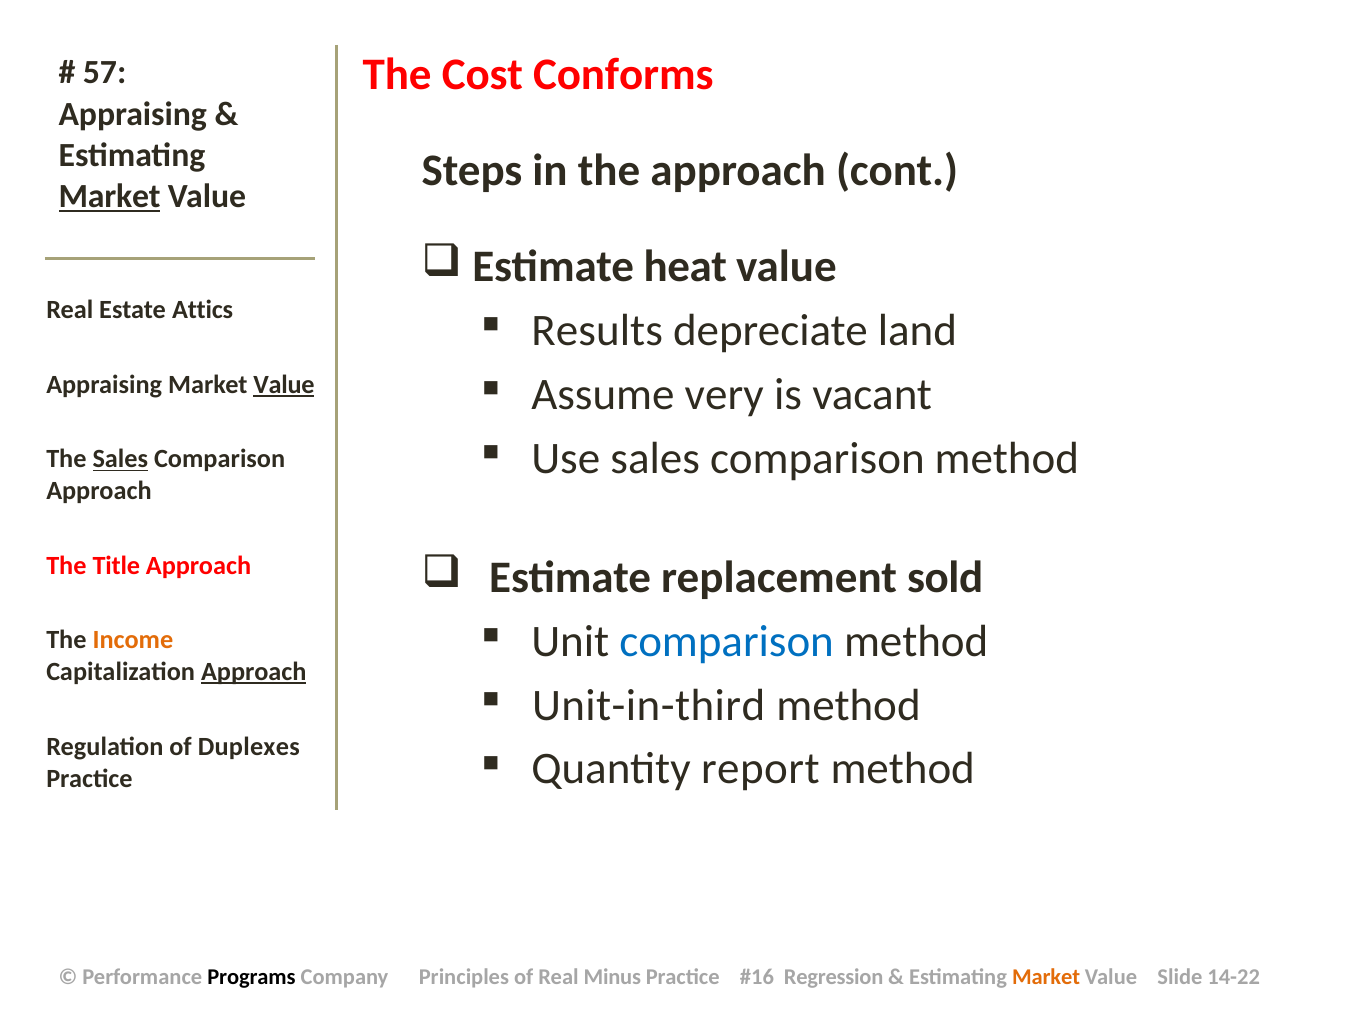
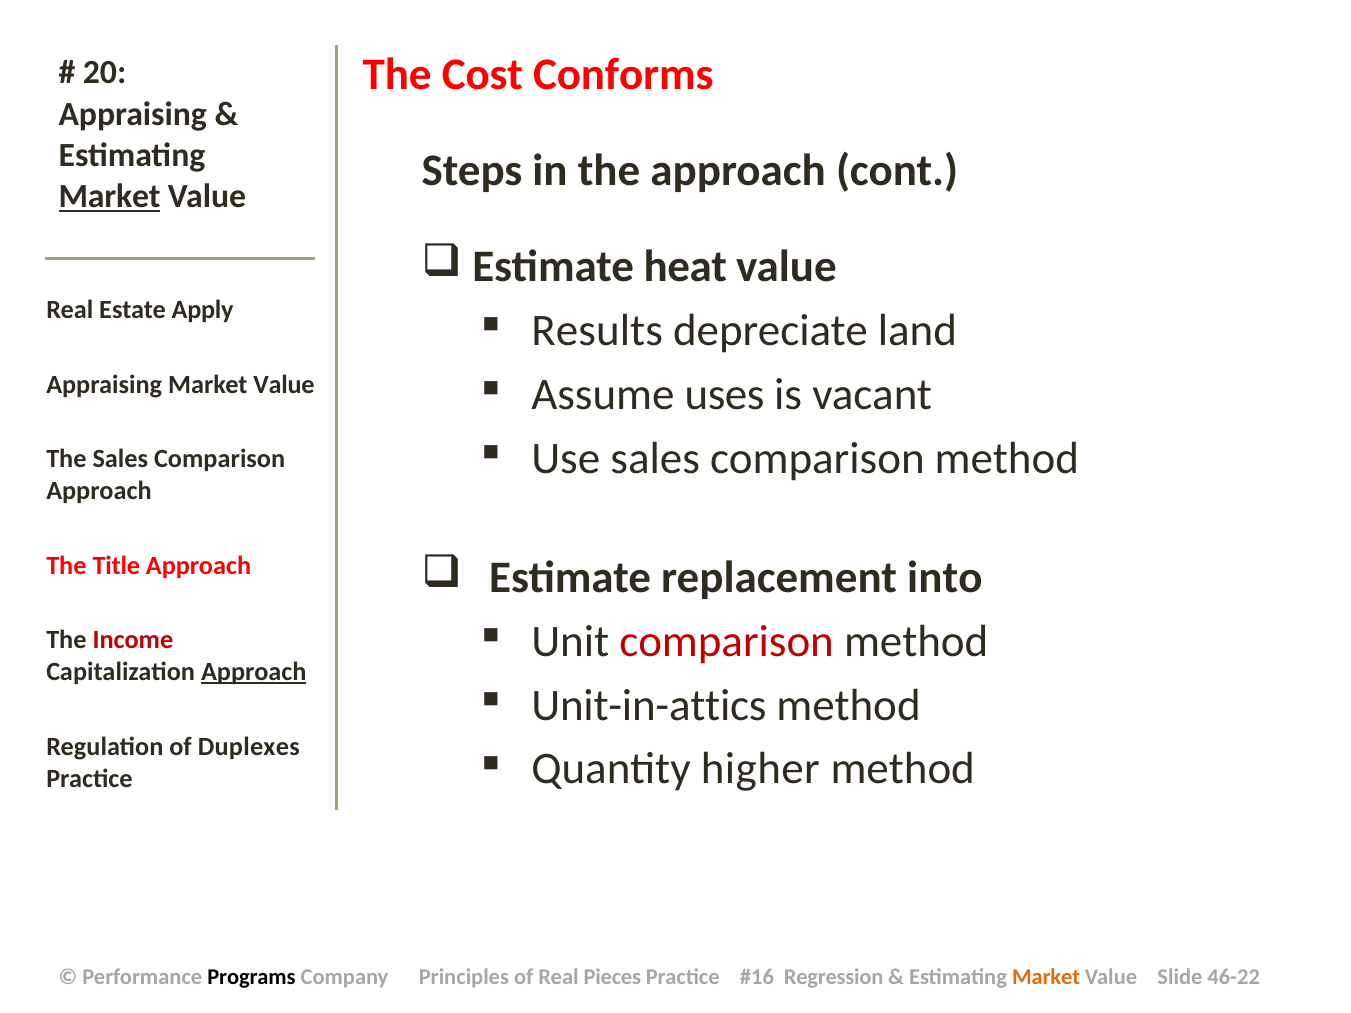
57: 57 -> 20
Attics: Attics -> Apply
very: very -> uses
Value at (284, 385) underline: present -> none
Sales at (120, 459) underline: present -> none
sold: sold -> into
comparison at (727, 641) colour: blue -> red
Income colour: orange -> red
Unit-in-third: Unit-in-third -> Unit-in-attics
report: report -> higher
Minus: Minus -> Pieces
14-22: 14-22 -> 46-22
